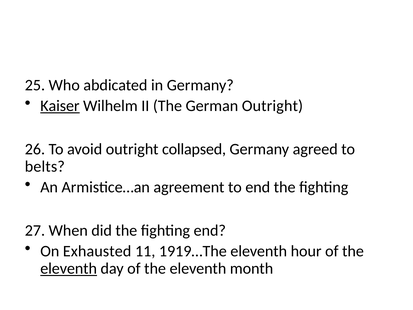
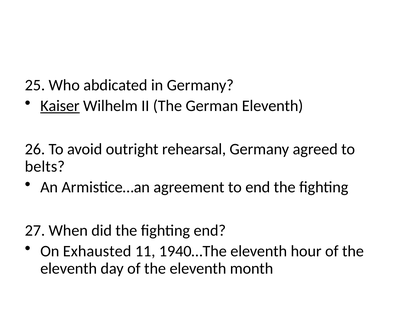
German Outright: Outright -> Eleventh
collapsed: collapsed -> rehearsal
1919…The: 1919…The -> 1940…The
eleventh at (69, 268) underline: present -> none
